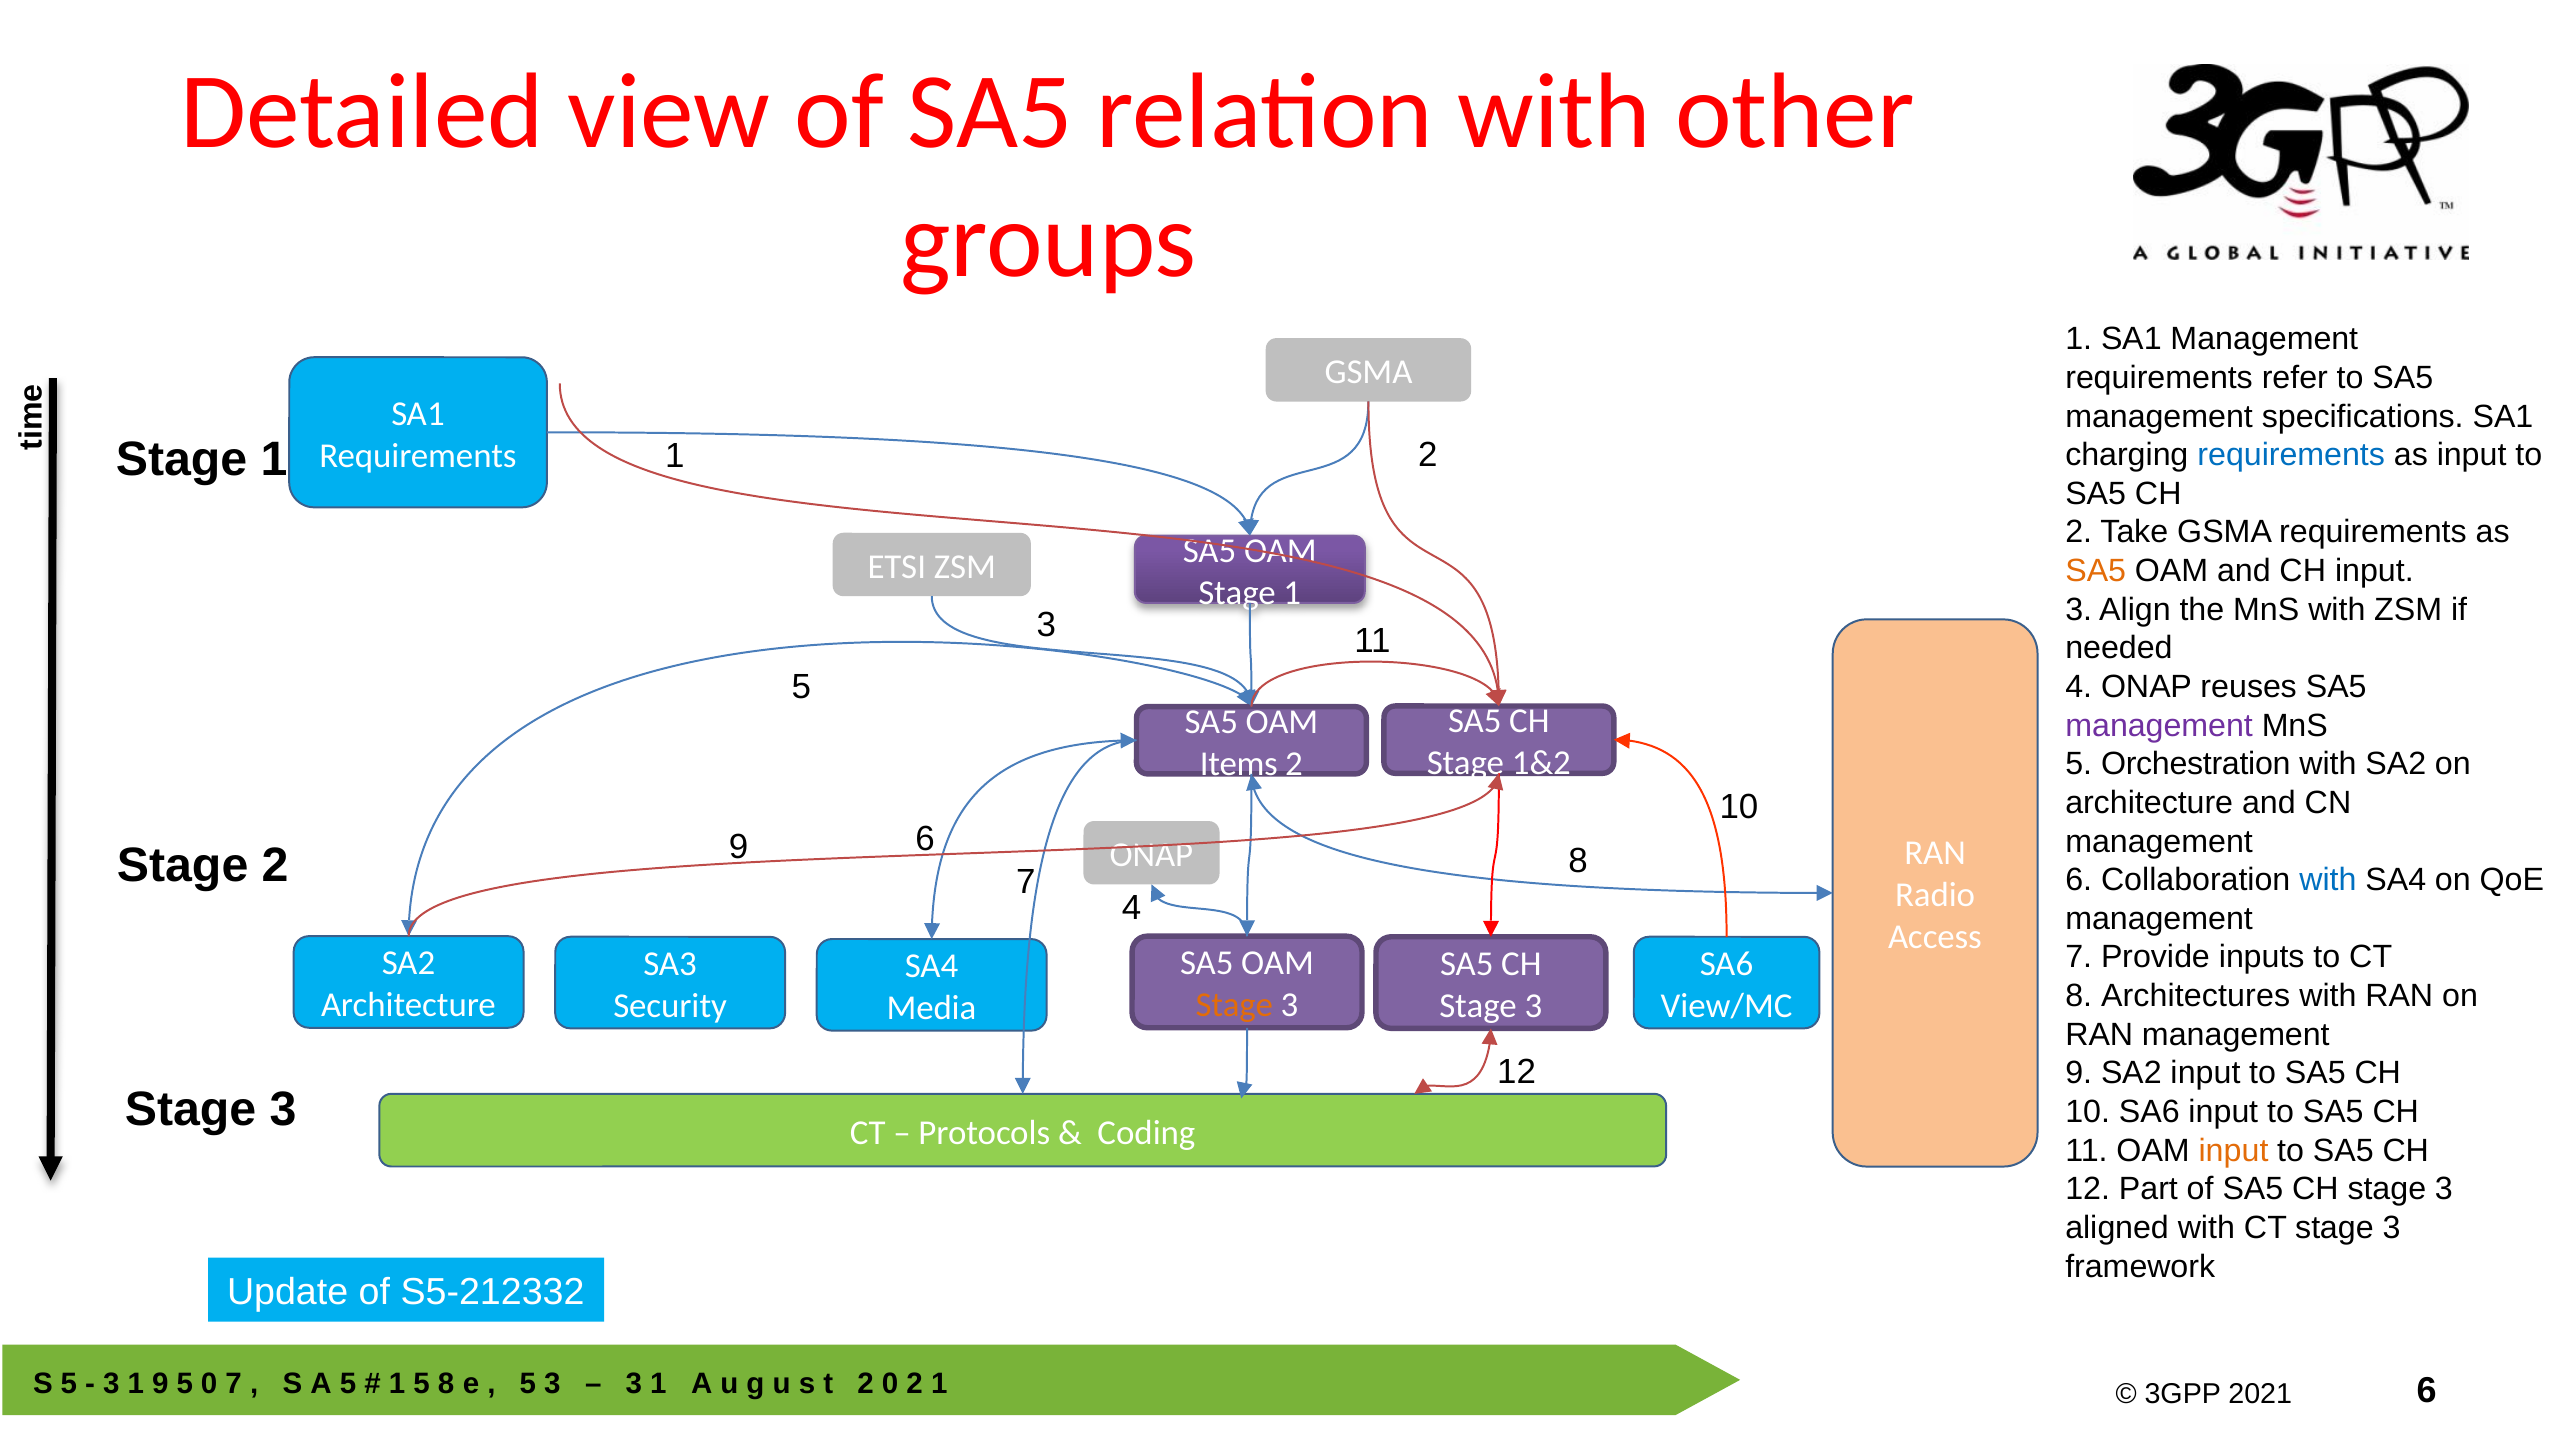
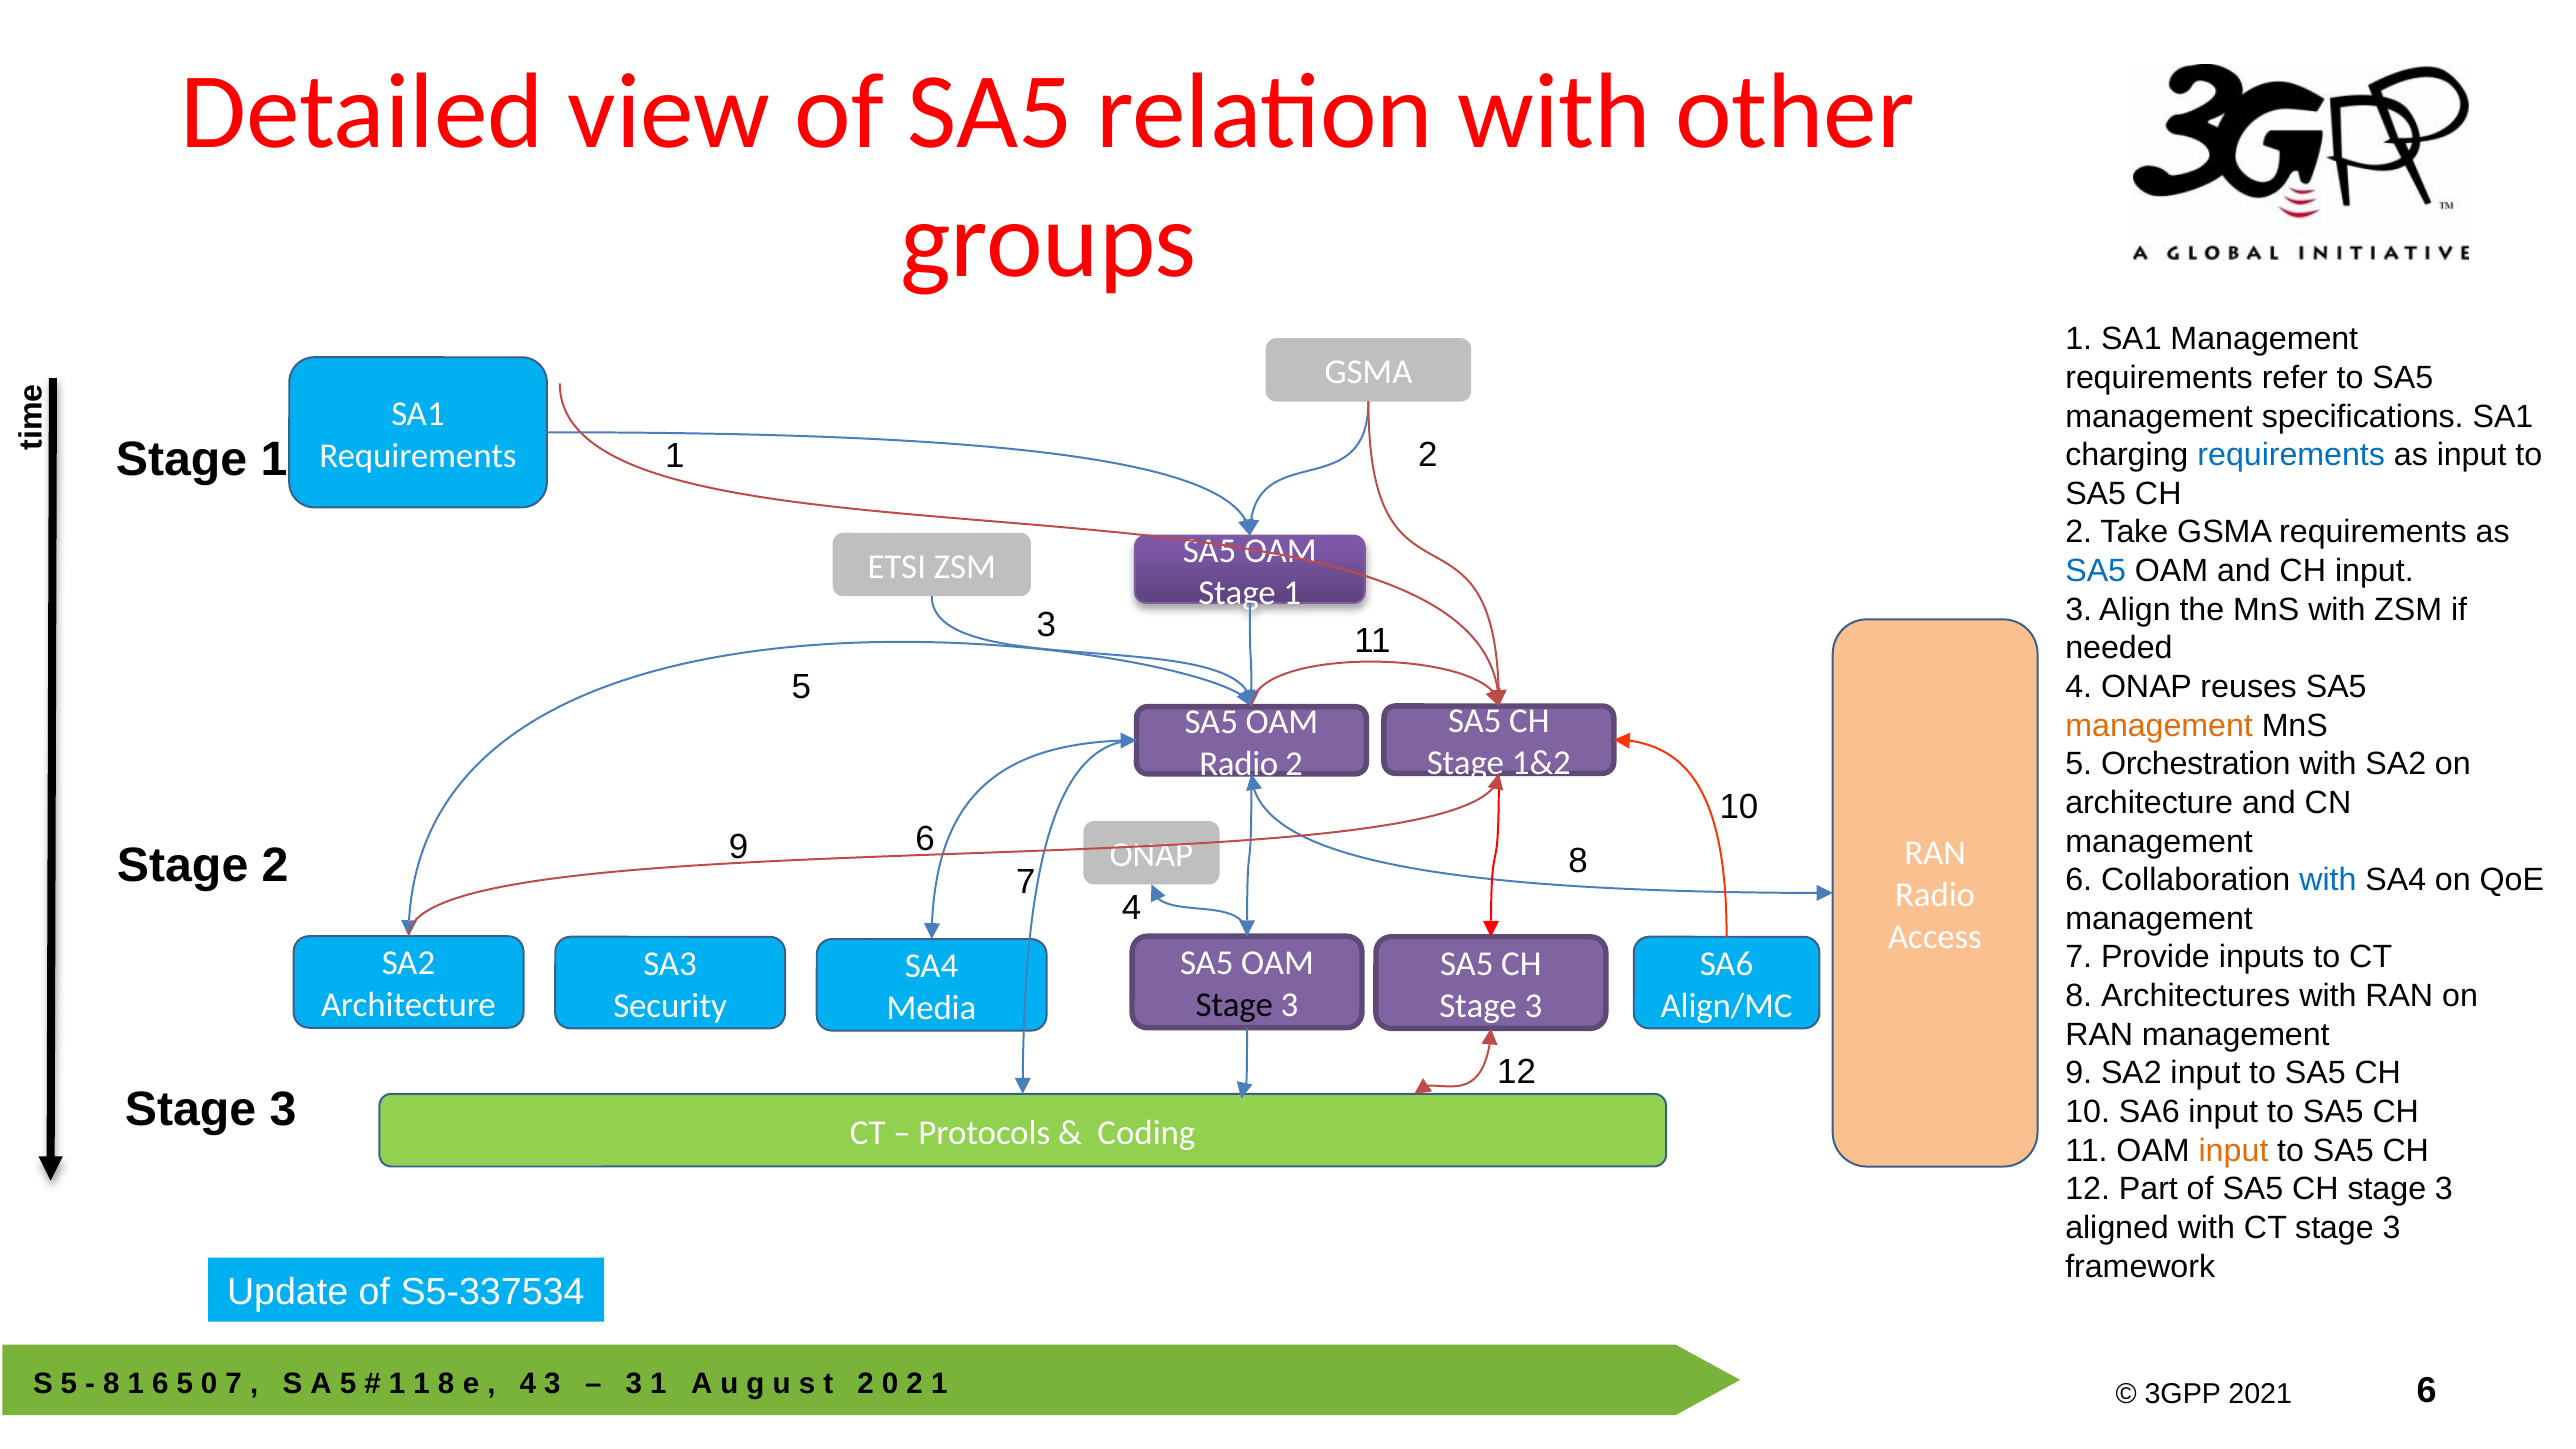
SA5 at (2096, 571) colour: orange -> blue
management at (2159, 726) colour: purple -> orange
Items at (1239, 764): Items -> Radio
Stage at (1234, 1005) colour: orange -> black
View/MC: View/MC -> Align/MC
S5-212332: S5-212332 -> S5-337534
3 at (111, 1384): 3 -> 8
1 9: 9 -> 6
1 5: 5 -> 1
5 at (528, 1384): 5 -> 4
